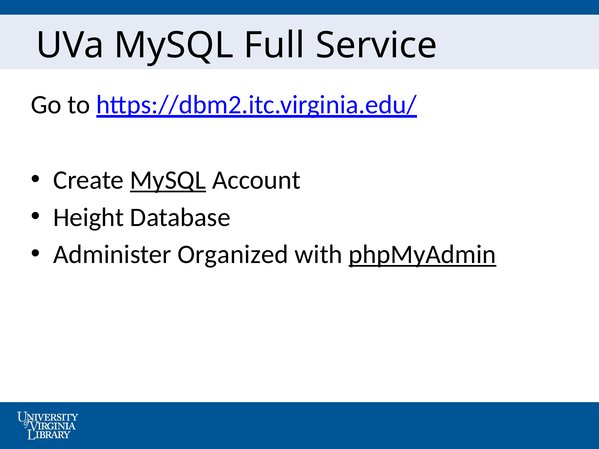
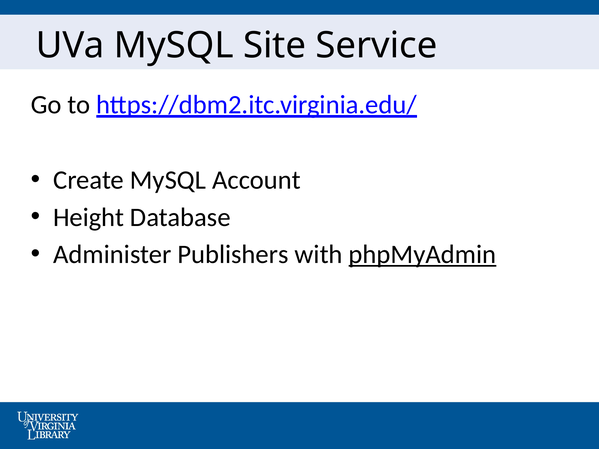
Full: Full -> Site
MySQL at (168, 180) underline: present -> none
Organized: Organized -> Publishers
